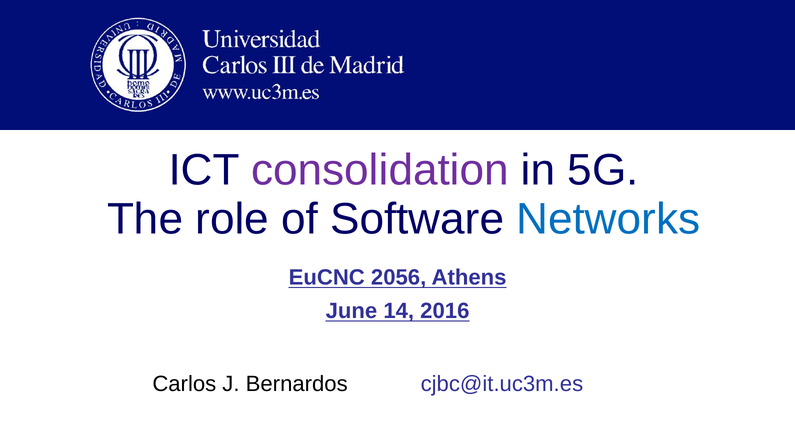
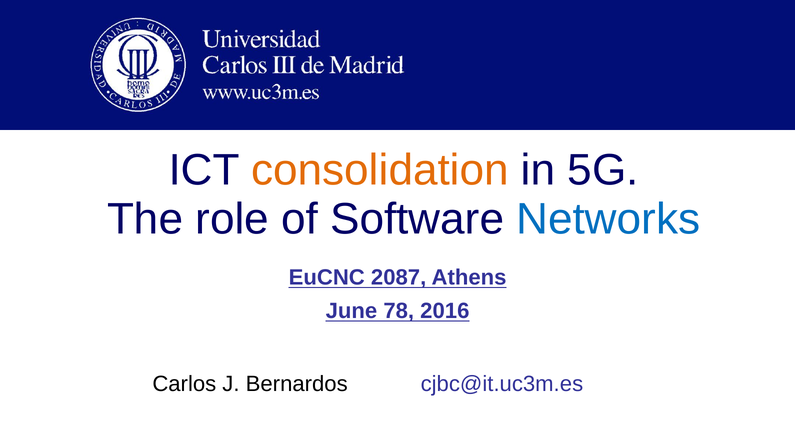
consolidation colour: purple -> orange
2056: 2056 -> 2087
14: 14 -> 78
